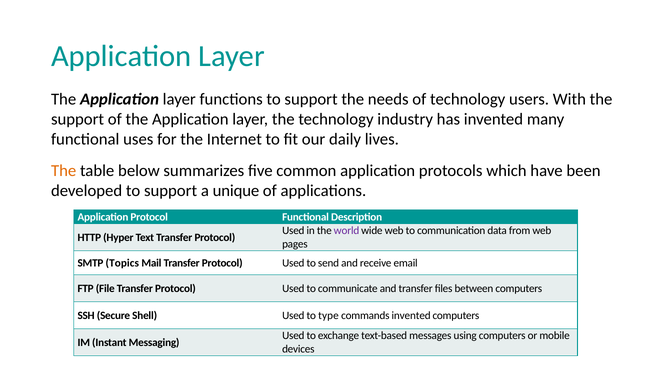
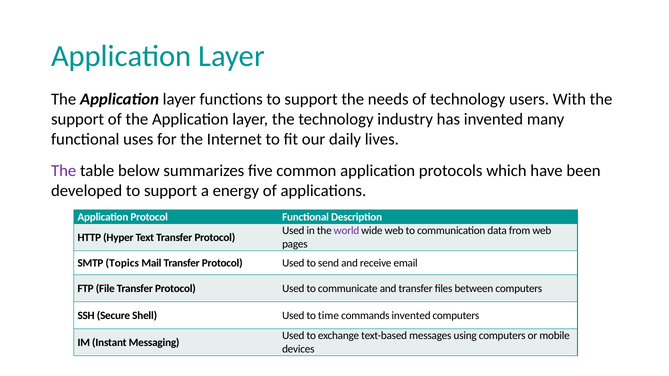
The at (64, 171) colour: orange -> purple
unique: unique -> energy
type: type -> time
